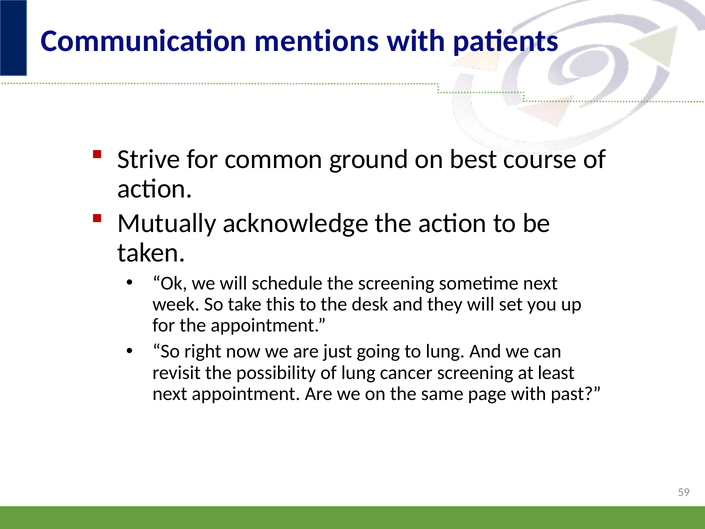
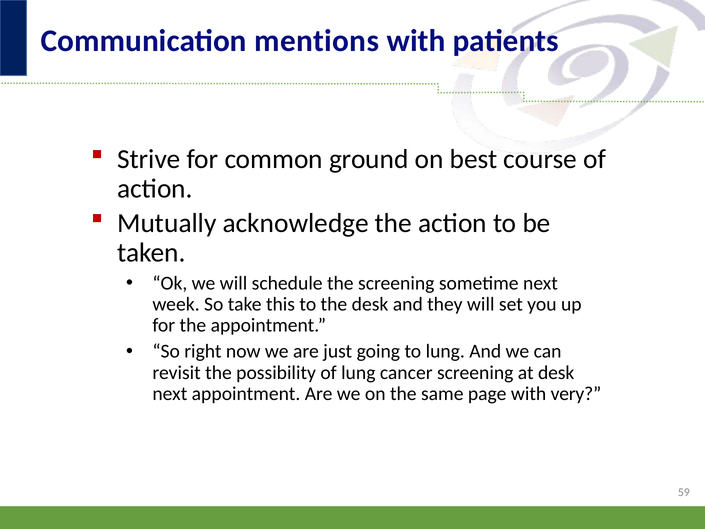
at least: least -> desk
past: past -> very
